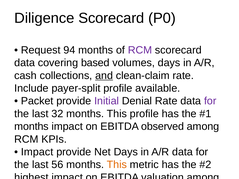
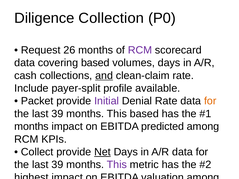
Diligence Scorecard: Scorecard -> Collection
94: 94 -> 26
for at (210, 101) colour: purple -> orange
32 at (57, 114): 32 -> 39
This profile: profile -> based
observed: observed -> predicted
Impact at (37, 152): Impact -> Collect
Net at (102, 152) underline: none -> present
56 at (57, 165): 56 -> 39
This at (117, 165) colour: orange -> purple
